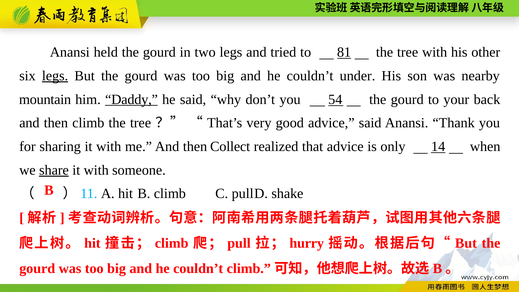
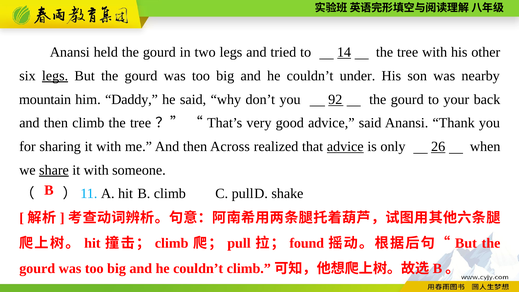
81: 81 -> 14
Daddy underline: present -> none
54: 54 -> 92
Collect: Collect -> Across
advice at (345, 147) underline: none -> present
14: 14 -> 26
hurry: hurry -> found
